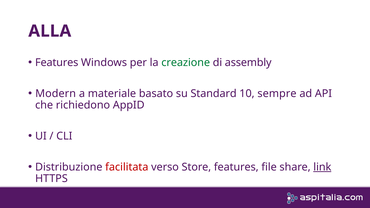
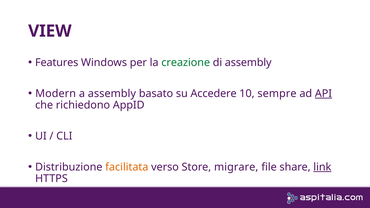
ALLA: ALLA -> VIEW
a materiale: materiale -> assembly
Standard: Standard -> Accedere
API underline: none -> present
facilitata colour: red -> orange
Store features: features -> migrare
